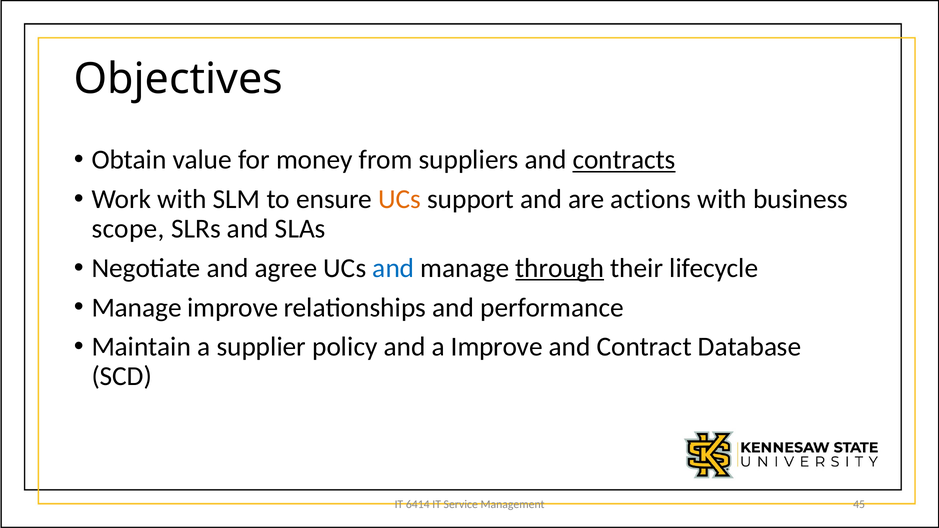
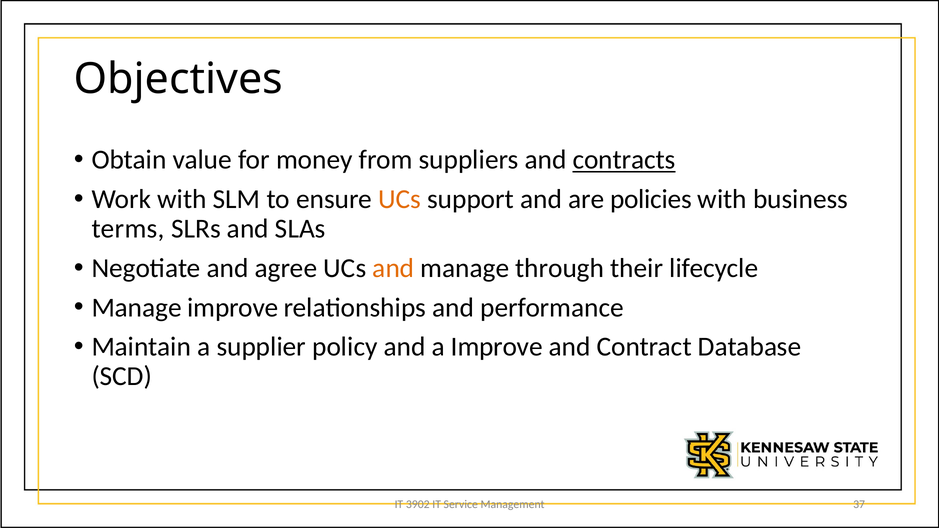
actions: actions -> policies
scope: scope -> terms
and at (393, 268) colour: blue -> orange
through underline: present -> none
6414: 6414 -> 3902
45: 45 -> 37
